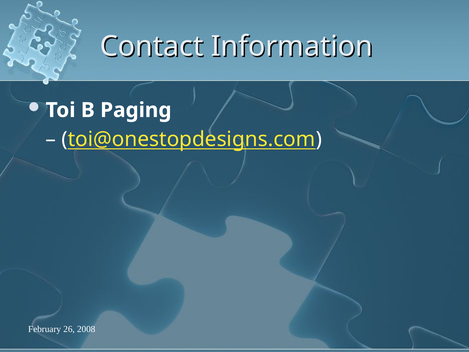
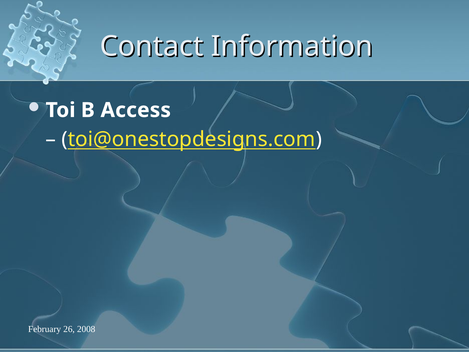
Paging: Paging -> Access
